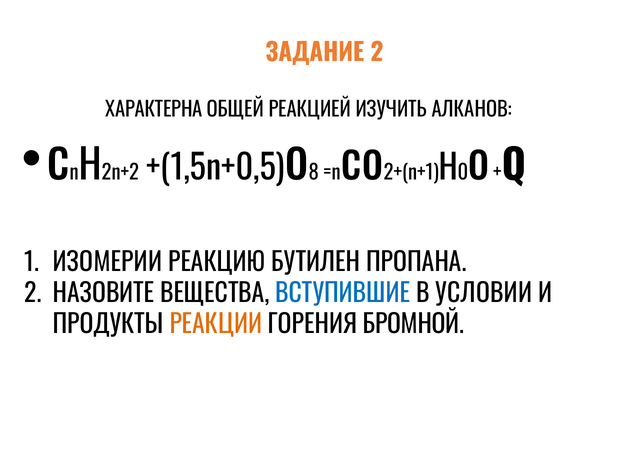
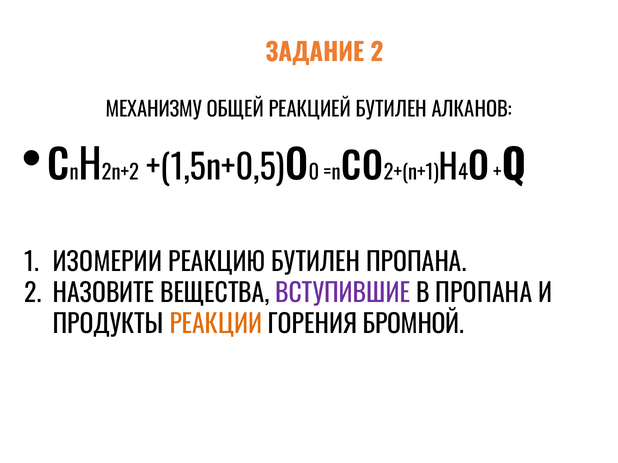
ХАРАКТЕРНА: ХАРАКТЕРНА -> МЕХАНИЗМУ
РЕАКЦИЕЙ ИЗУЧИТЬ: ИЗУЧИТЬ -> БУТИЛЕН
8: 8 -> 0
0: 0 -> 4
ВСТУПИВШИЕ colour: blue -> purple
В УСЛОВИИ: УСЛОВИИ -> ПРОПАНА
